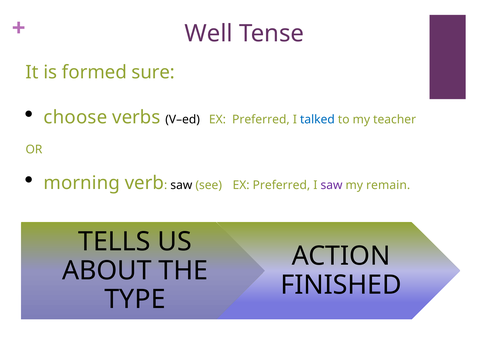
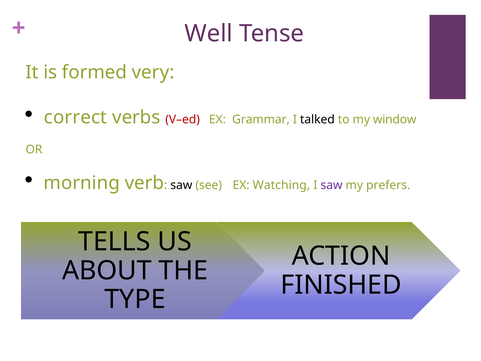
sure: sure -> very
choose: choose -> correct
V–ed colour: black -> red
Preferred at (261, 119): Preferred -> Grammar
talked colour: blue -> black
teacher: teacher -> window
see EX Preferred: Preferred -> Watching
remain: remain -> prefers
